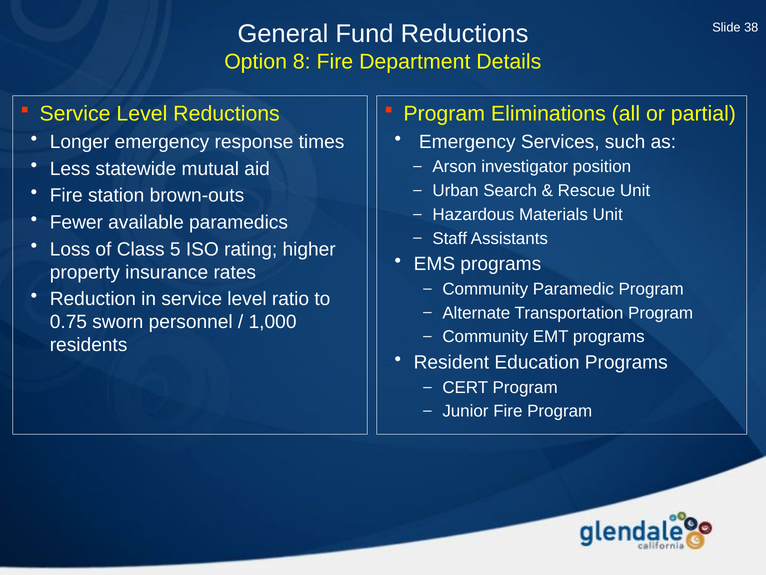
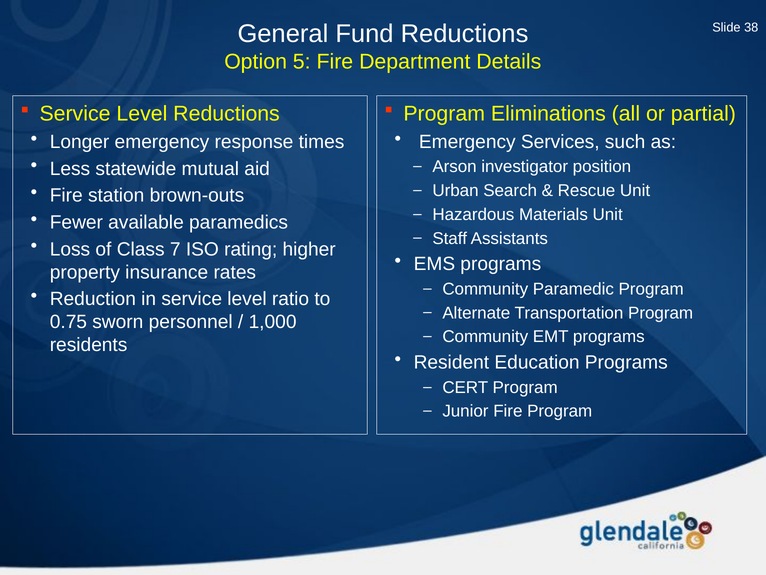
8: 8 -> 5
5: 5 -> 7
